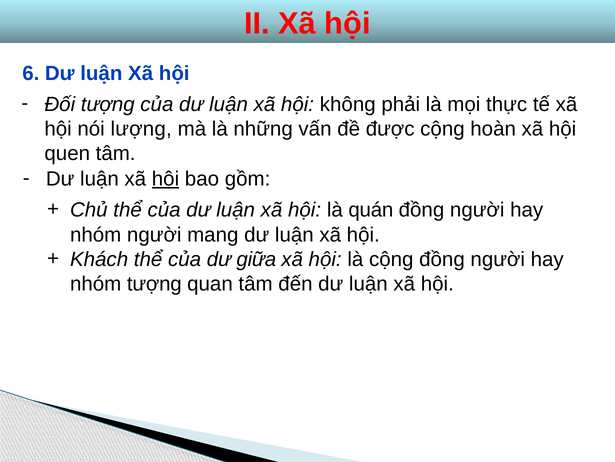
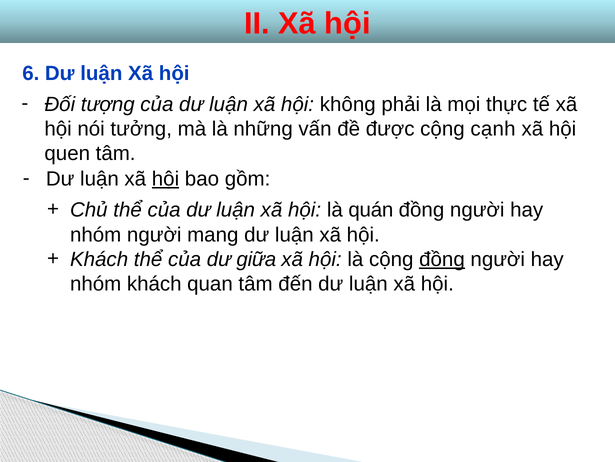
lượng: lượng -> tưởng
hoàn: hoàn -> cạnh
đồng at (442, 259) underline: none -> present
nhóm tượng: tượng -> khách
